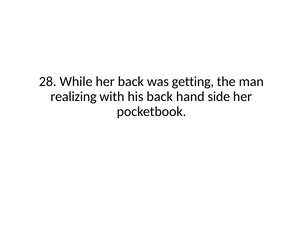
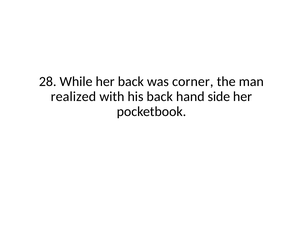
getting: getting -> corner
realizing: realizing -> realized
